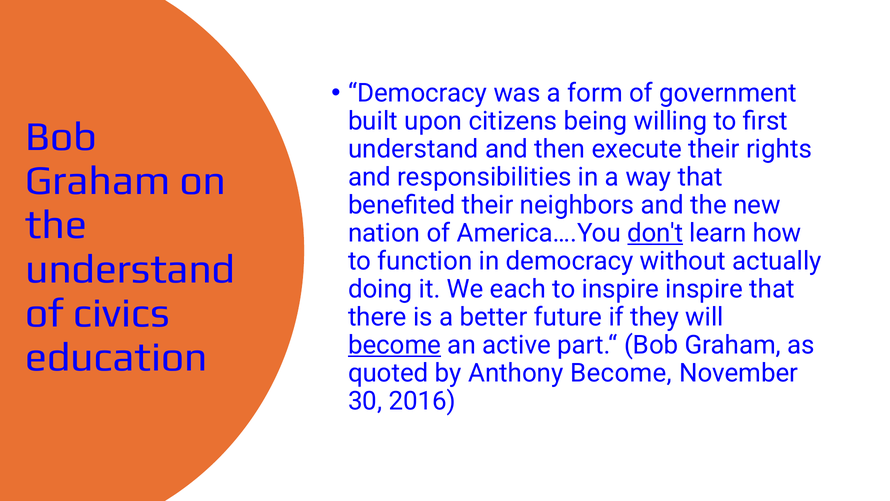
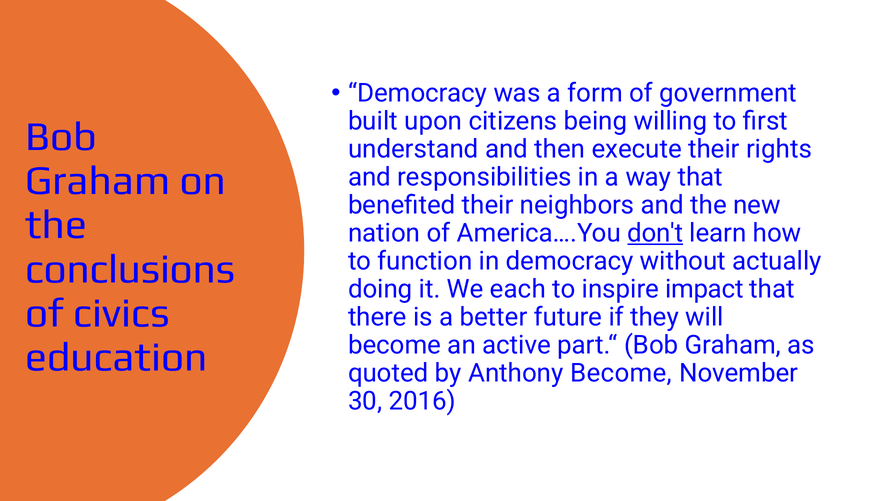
understand at (130, 269): understand -> conclusions
inspire inspire: inspire -> impact
become at (395, 345) underline: present -> none
